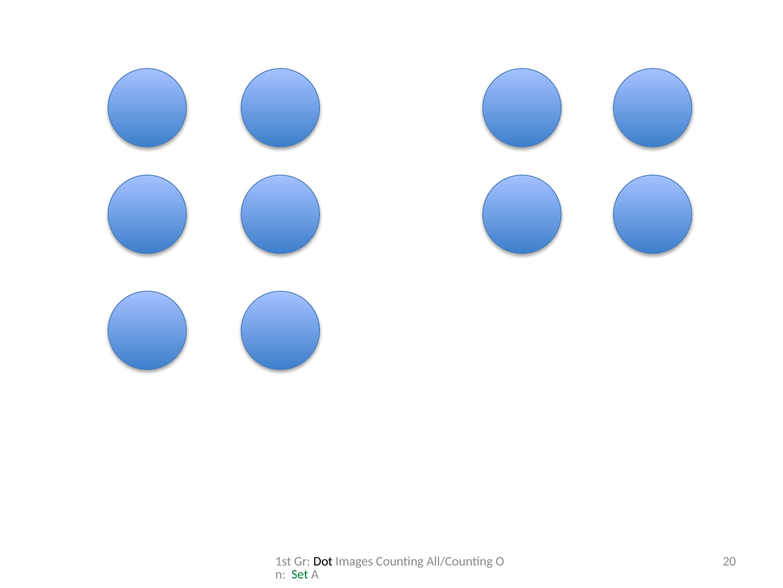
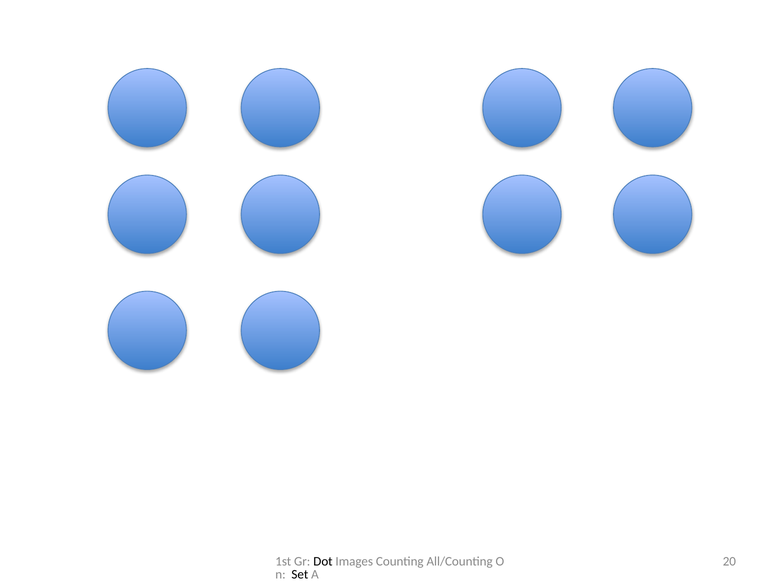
Set colour: green -> black
